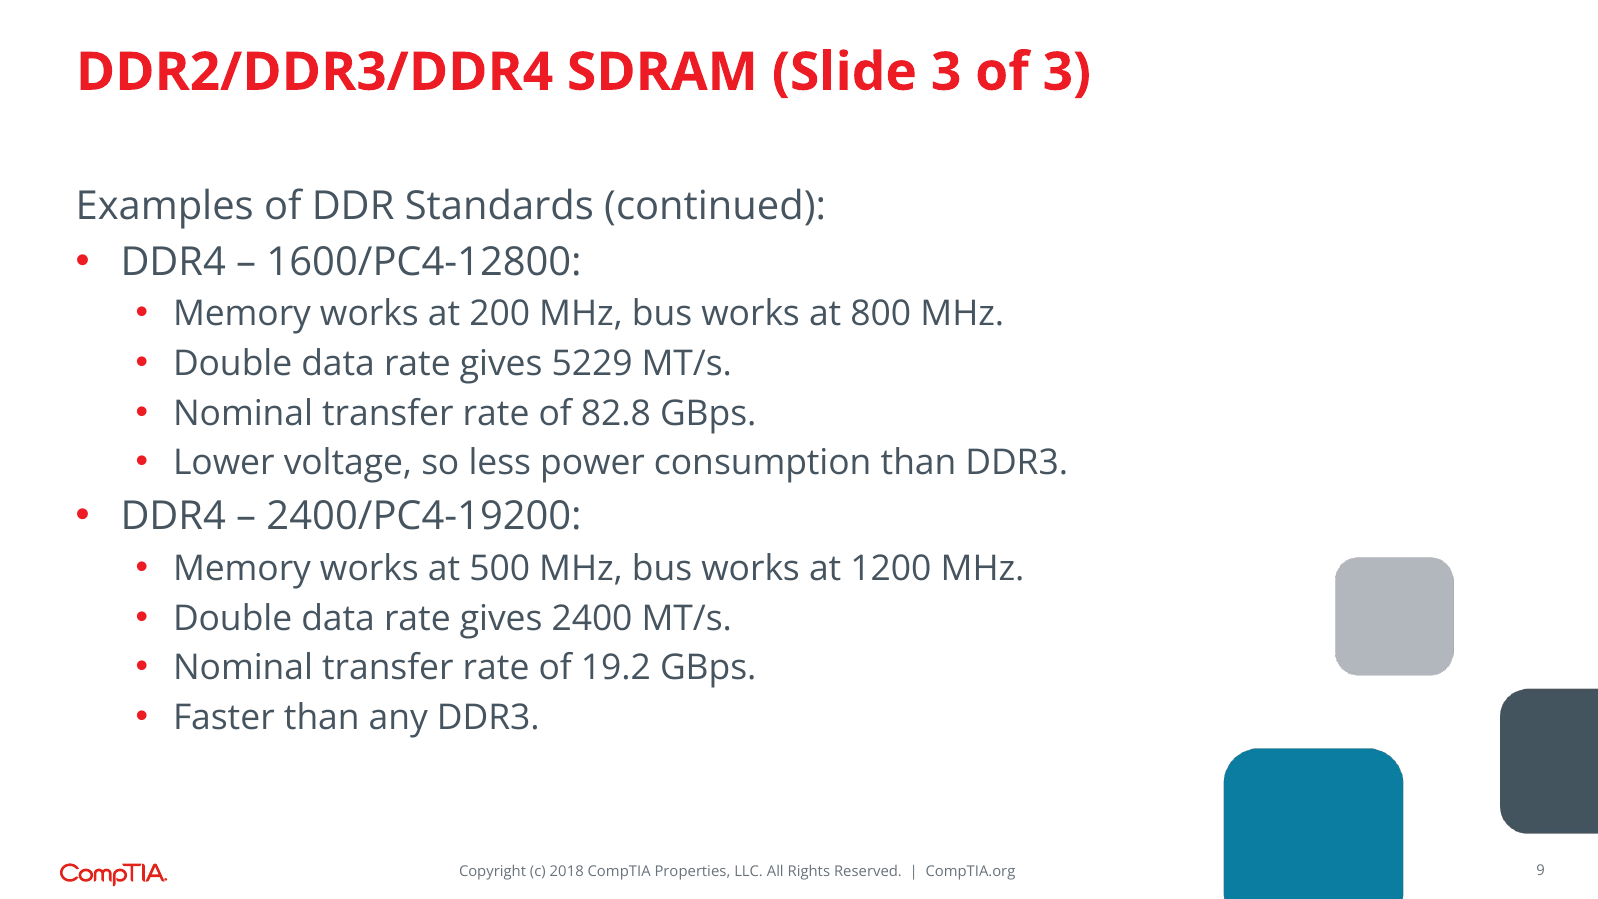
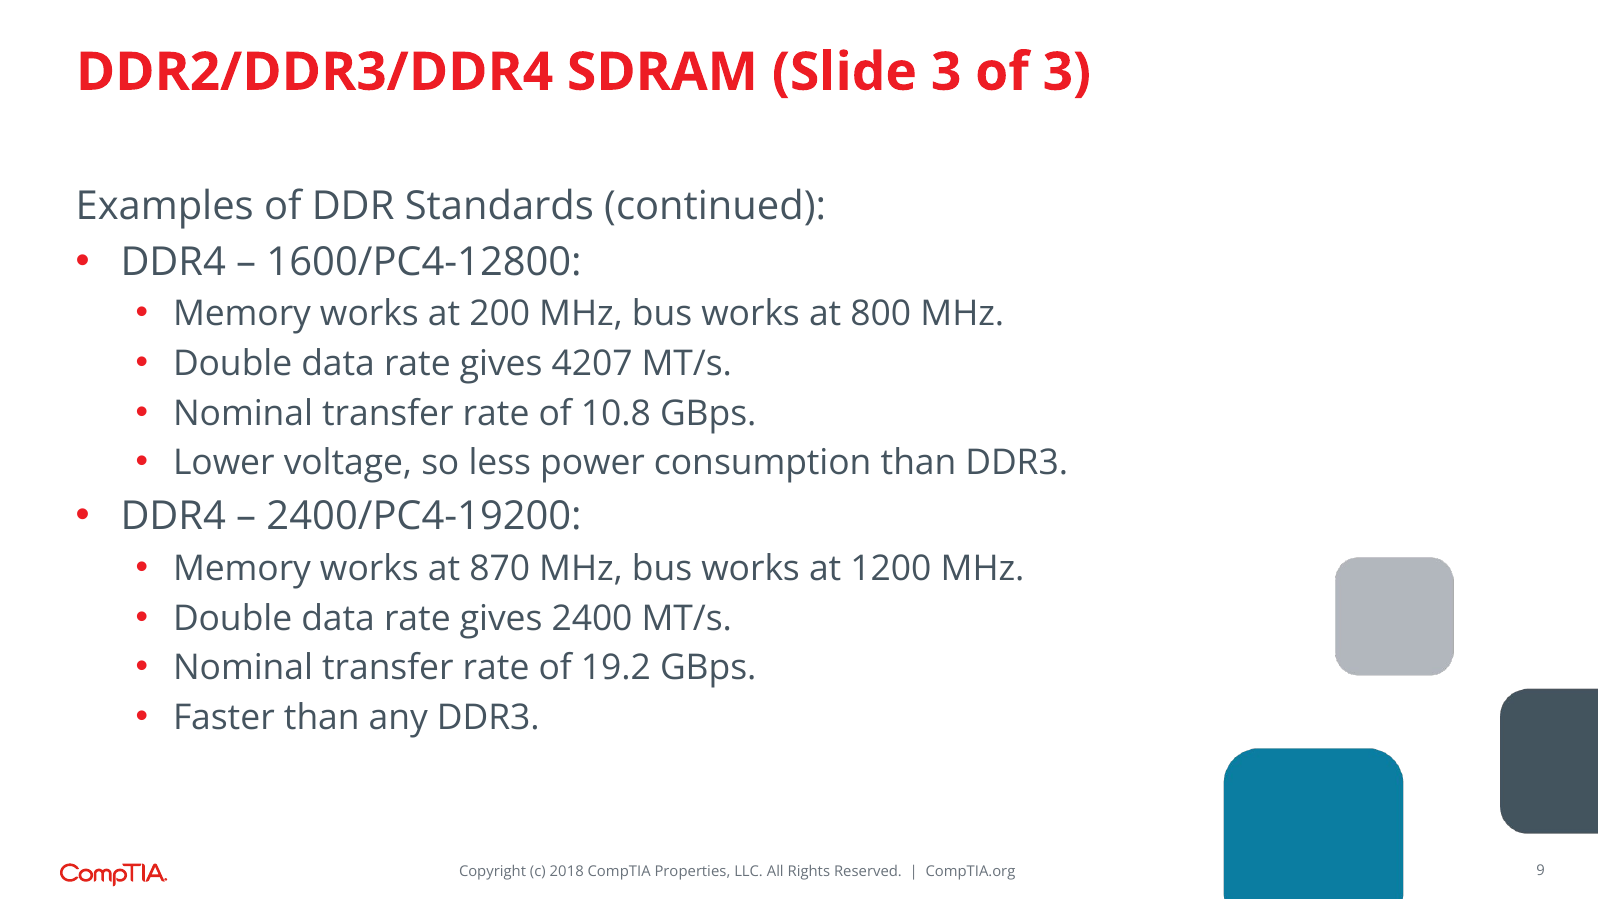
5229: 5229 -> 4207
82.8: 82.8 -> 10.8
500: 500 -> 870
